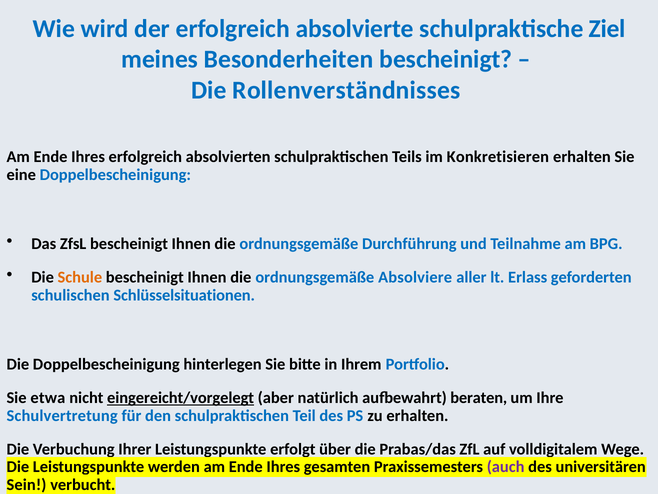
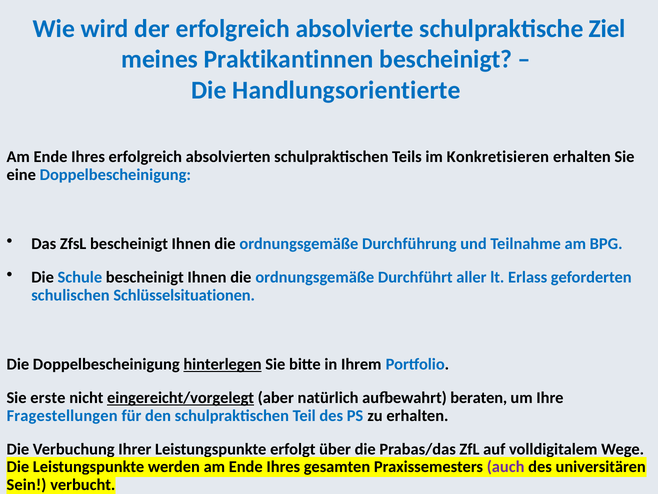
Besonderheiten: Besonderheiten -> Praktikantinnen
Rollenverständnisses: Rollenverständnisses -> Handlungsorientierte
Schule colour: orange -> blue
Absolviere: Absolviere -> Durchführt
hinterlegen underline: none -> present
etwa: etwa -> erste
Schulvertretung: Schulvertretung -> Fragestellungen
